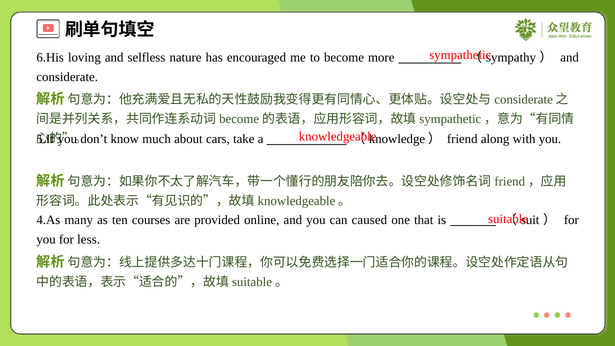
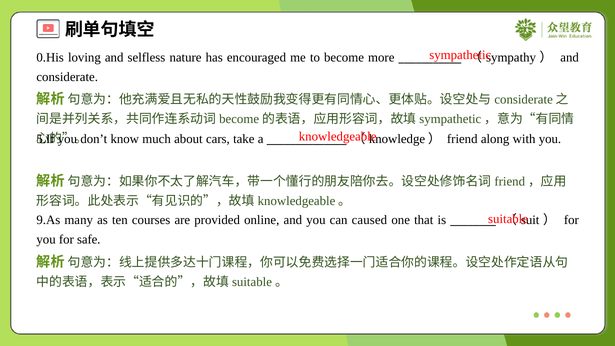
6.His: 6.His -> 0.His
4.As: 4.As -> 9.As
less: less -> safe
